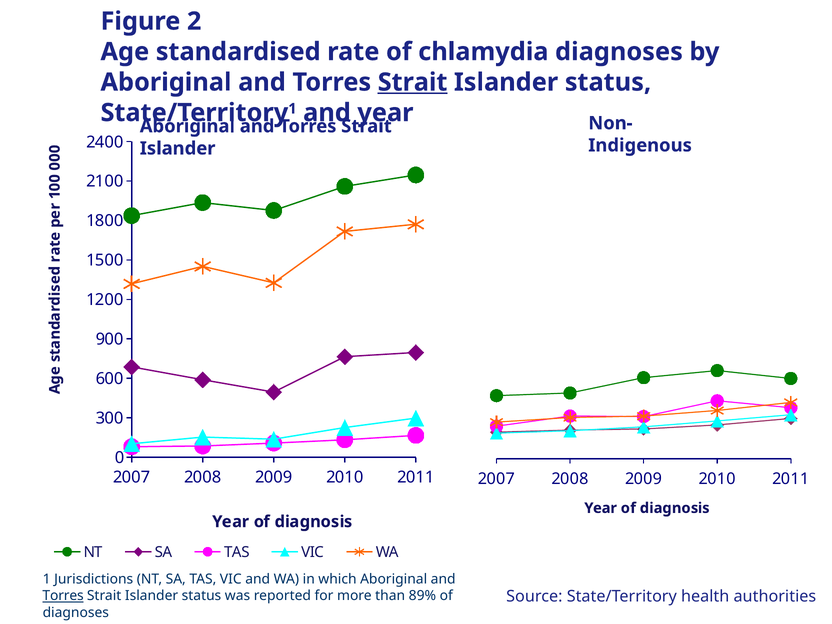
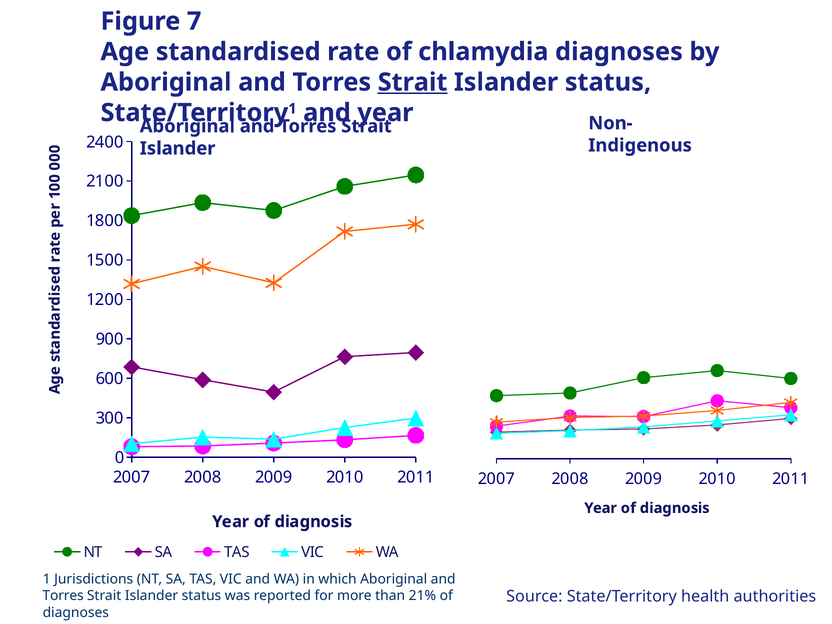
2: 2 -> 7
Torres at (63, 596) underline: present -> none
89%: 89% -> 21%
